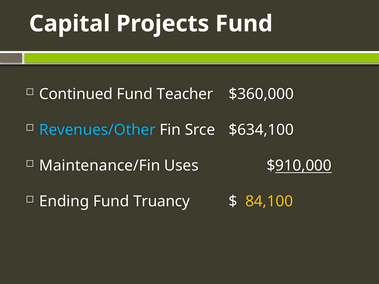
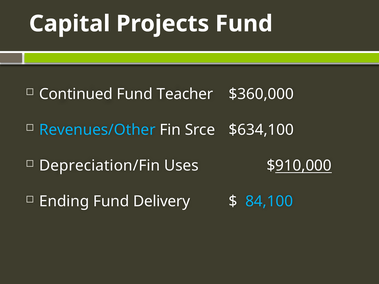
Maintenance/Fin: Maintenance/Fin -> Depreciation/Fin
Truancy: Truancy -> Delivery
84,100 colour: yellow -> light blue
